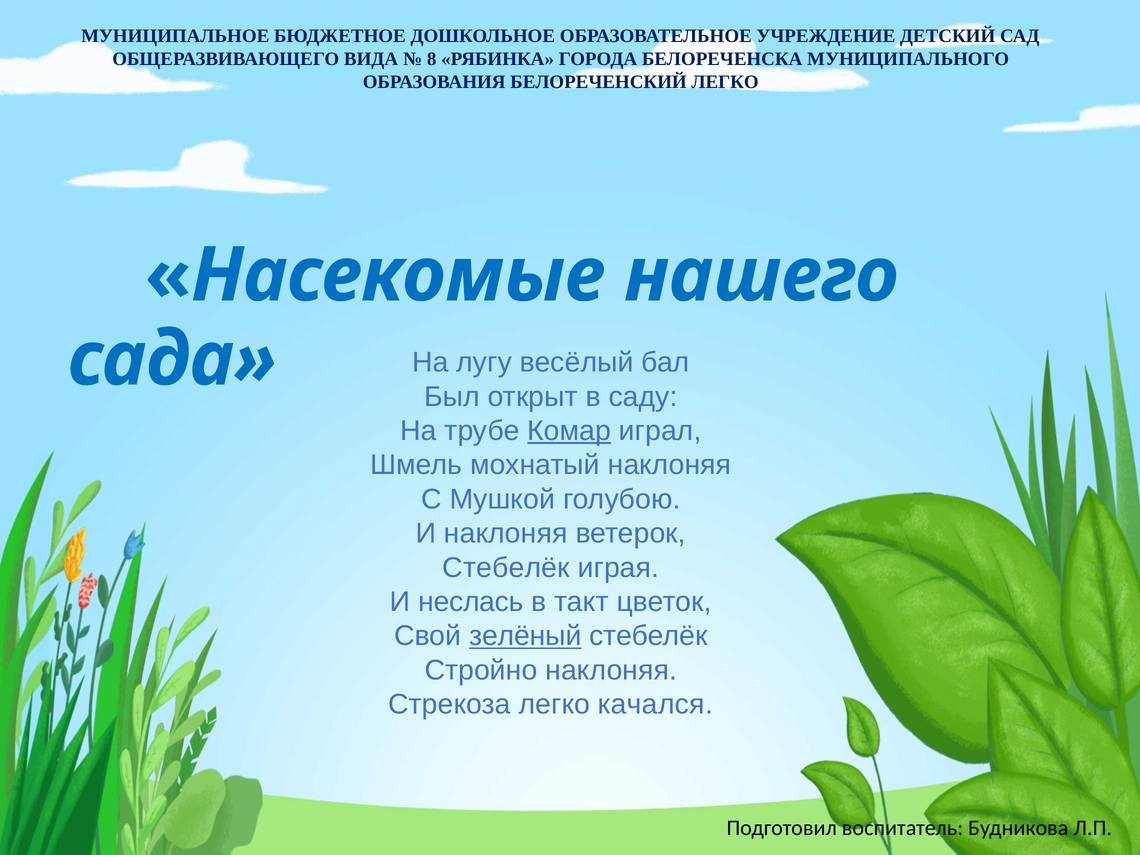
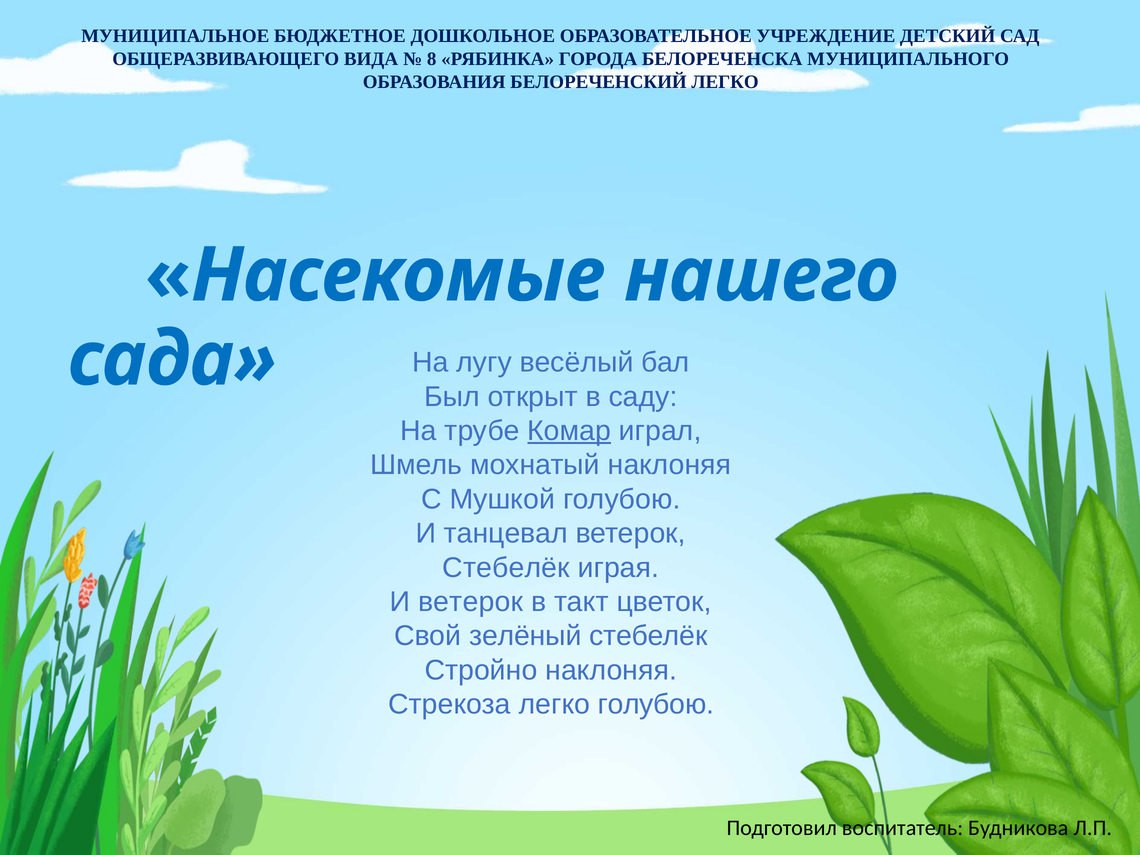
И наклоняя: наклоняя -> танцевал
И неслась: неслась -> ветерок
зелёный underline: present -> none
легко качался: качался -> голубою
